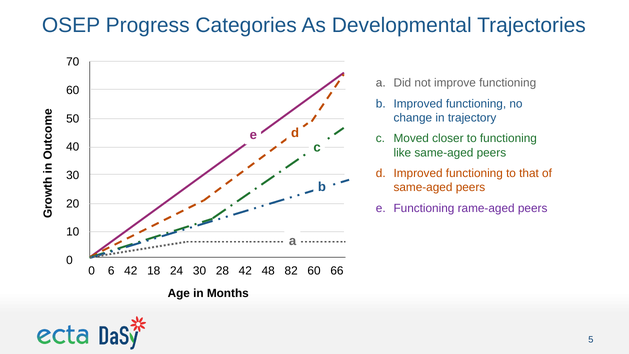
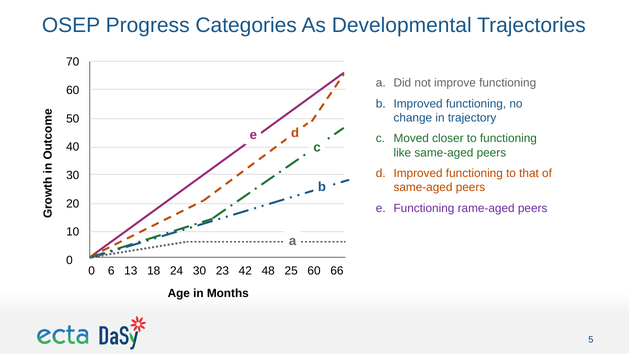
6 42: 42 -> 13
28: 28 -> 23
82: 82 -> 25
